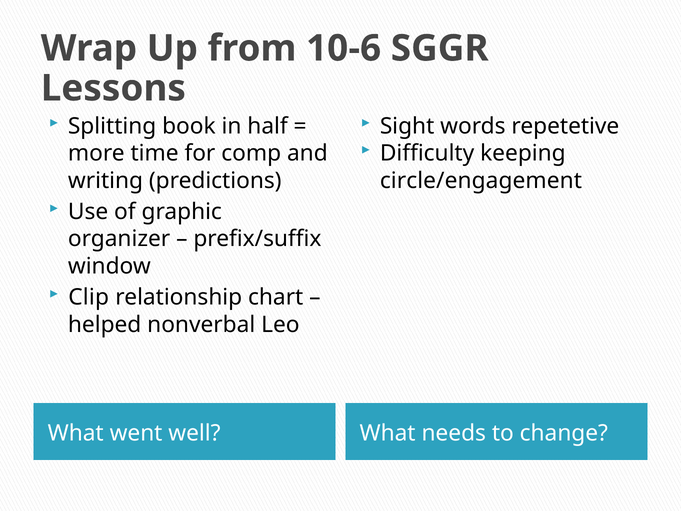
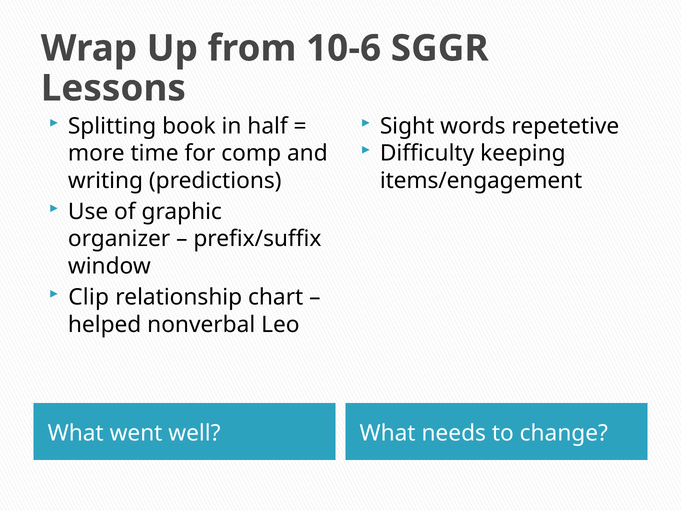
circle/engagement: circle/engagement -> items/engagement
